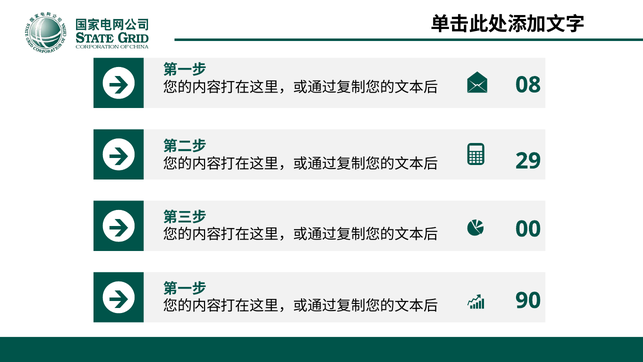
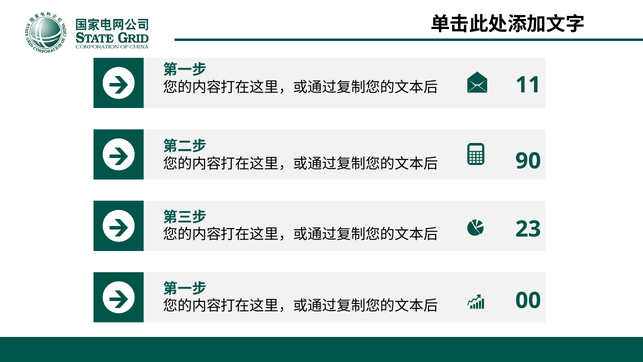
08: 08 -> 11
29: 29 -> 90
00: 00 -> 23
90: 90 -> 00
